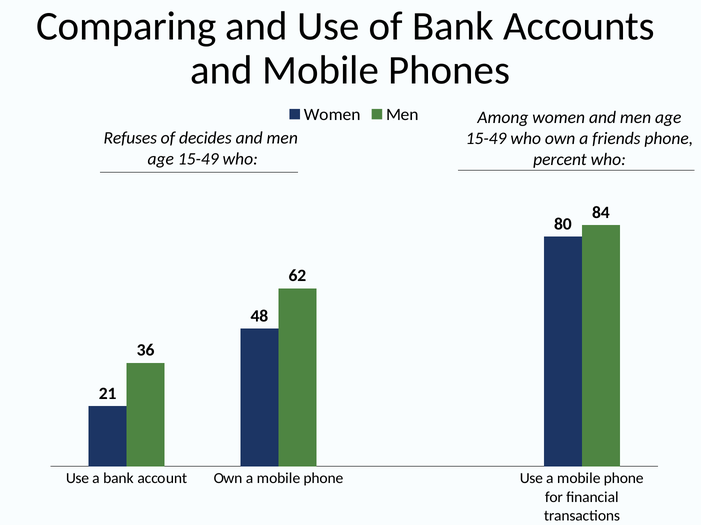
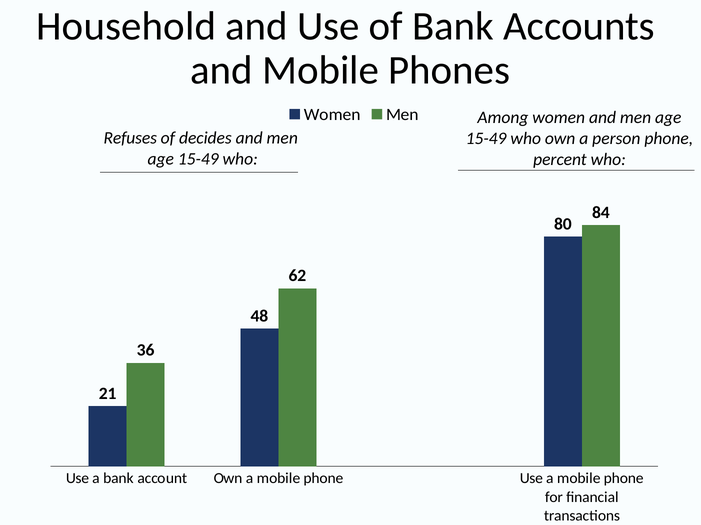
Comparing: Comparing -> Household
friends: friends -> person
